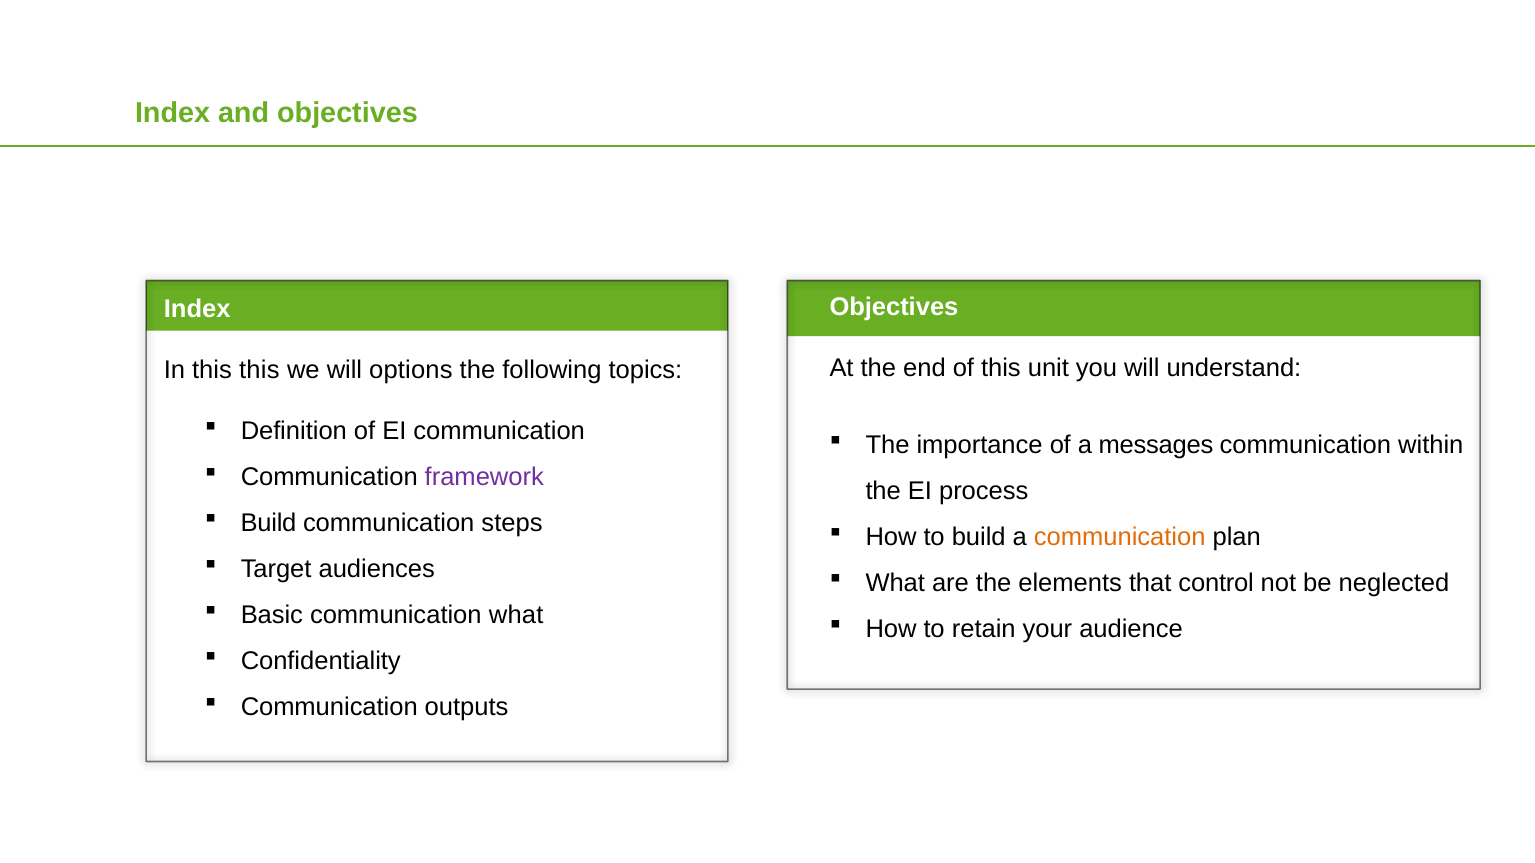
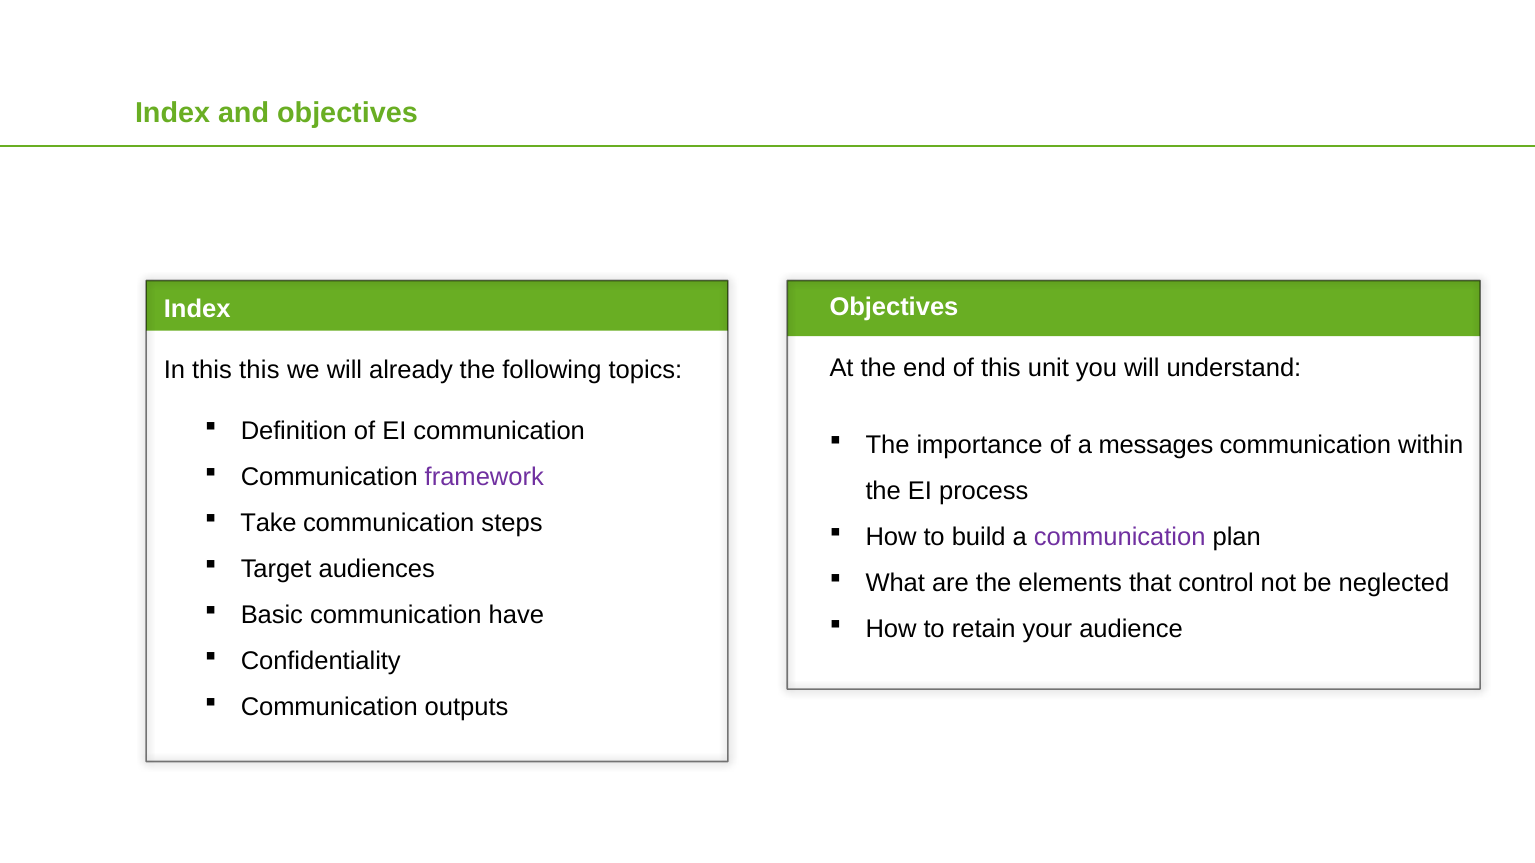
options: options -> already
Build at (269, 523): Build -> Take
communication at (1120, 537) colour: orange -> purple
communication what: what -> have
